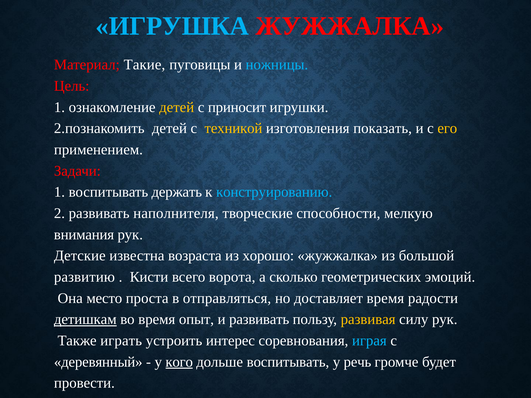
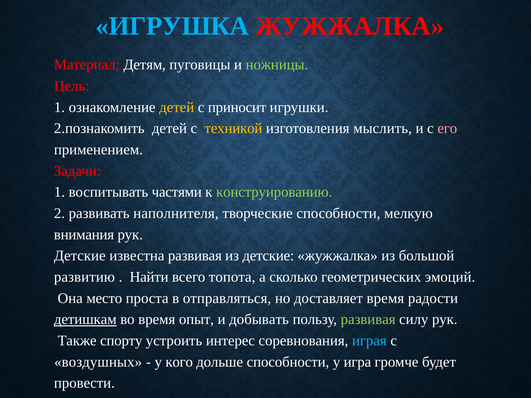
Такие: Такие -> Детям
ножницы colour: light blue -> light green
показать: показать -> мыслить
его colour: yellow -> pink
держать: держать -> частями
конструированию colour: light blue -> light green
известна возраста: возраста -> развивая
из хорошо: хорошо -> детские
Кисти: Кисти -> Найти
ворота: ворота -> топота
и развивать: развивать -> добывать
развивая at (368, 320) colour: yellow -> light green
играть: играть -> спорту
деревянный: деревянный -> воздушных
кого underline: present -> none
дольше воспитывать: воспитывать -> способности
речь: речь -> игра
